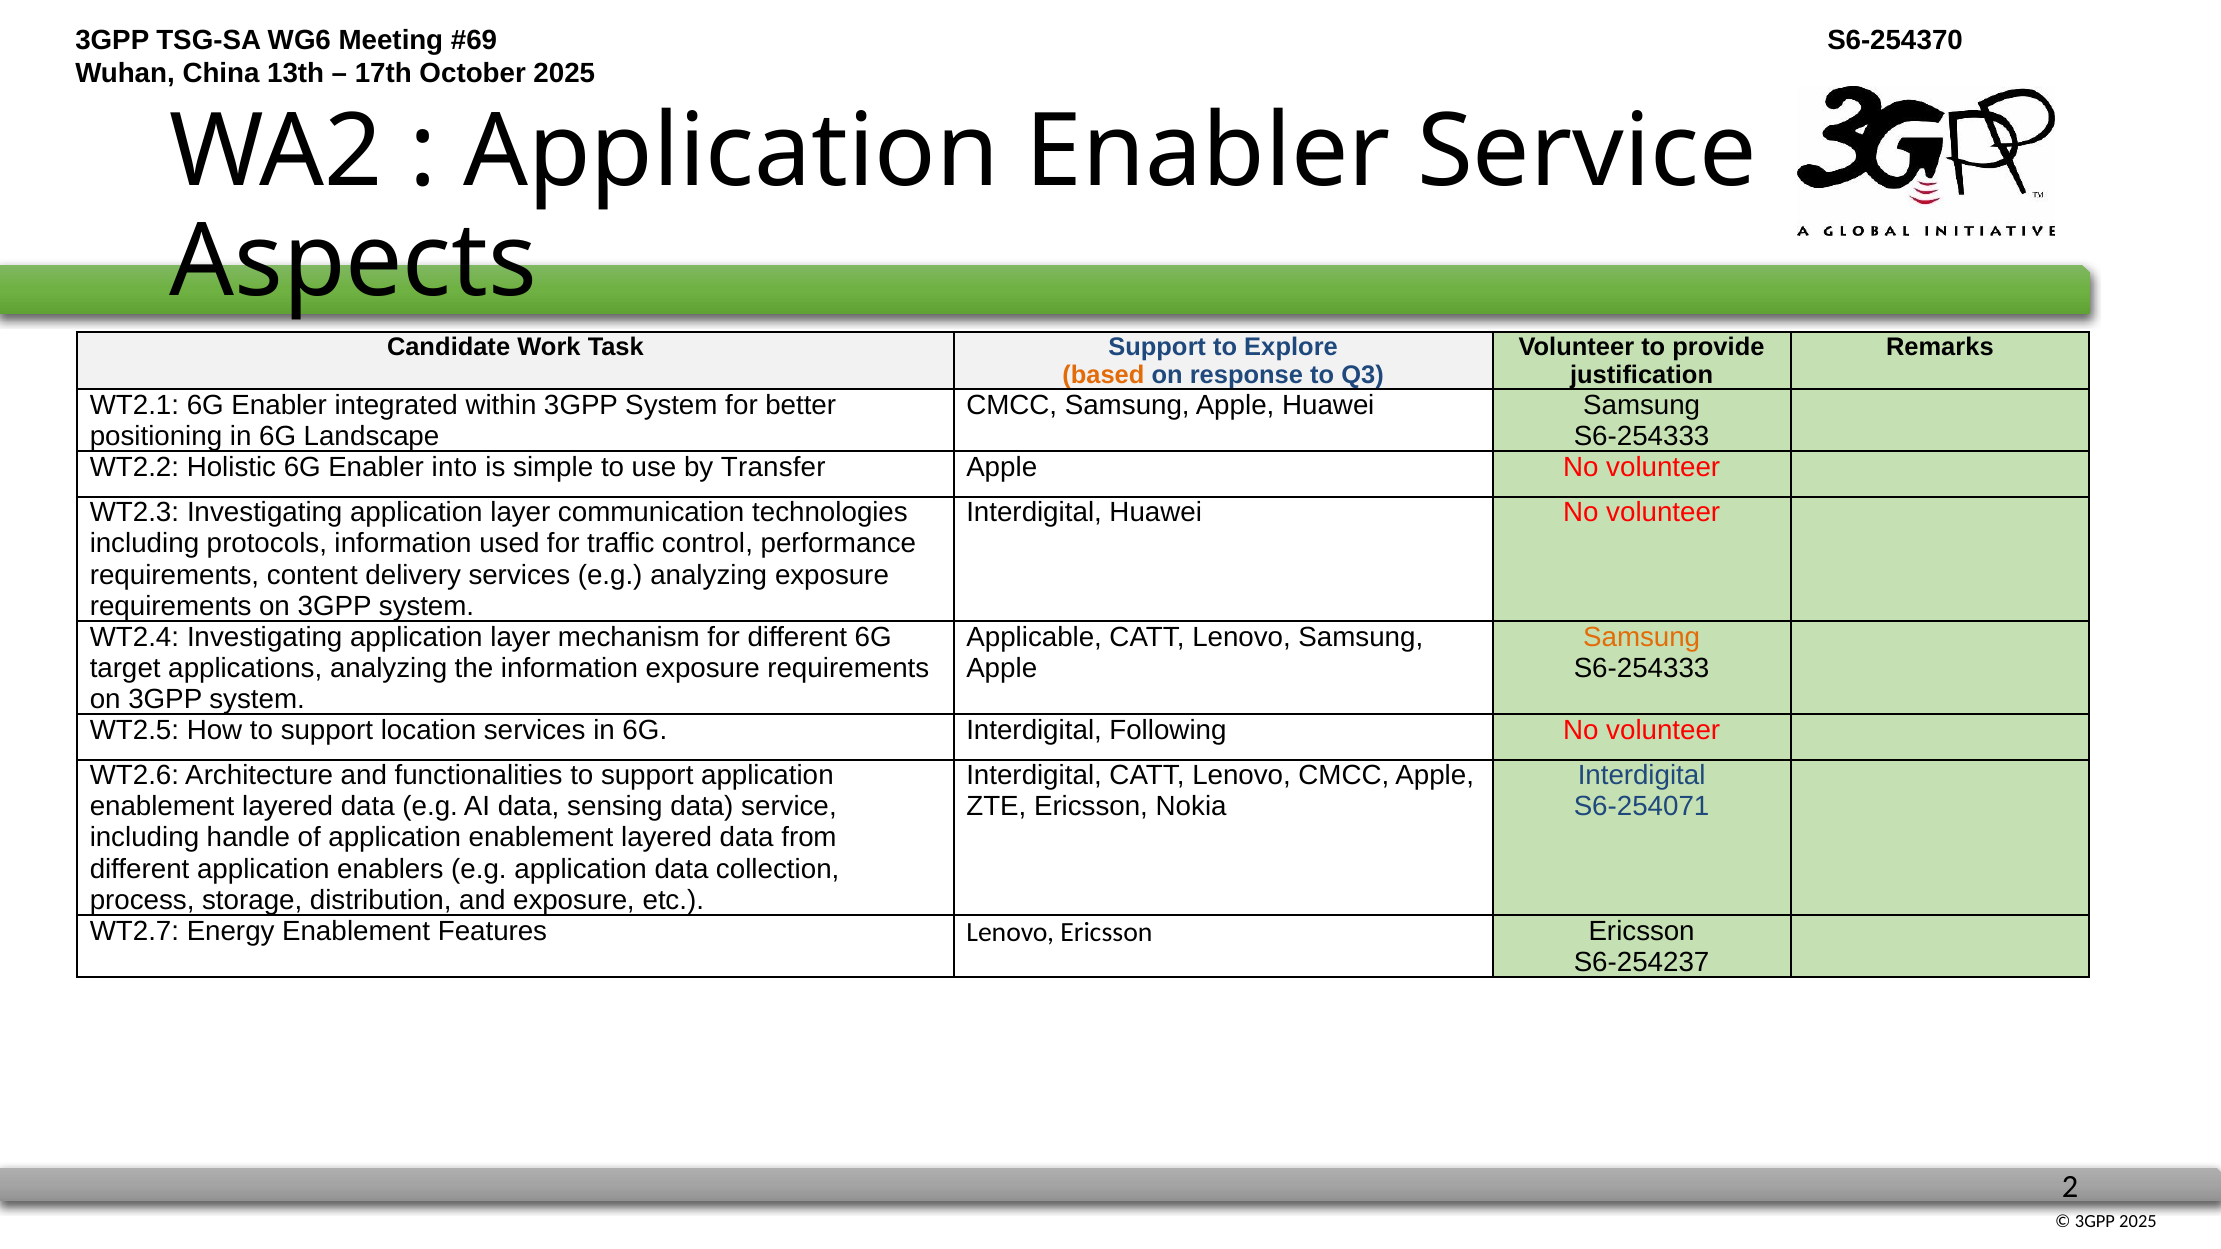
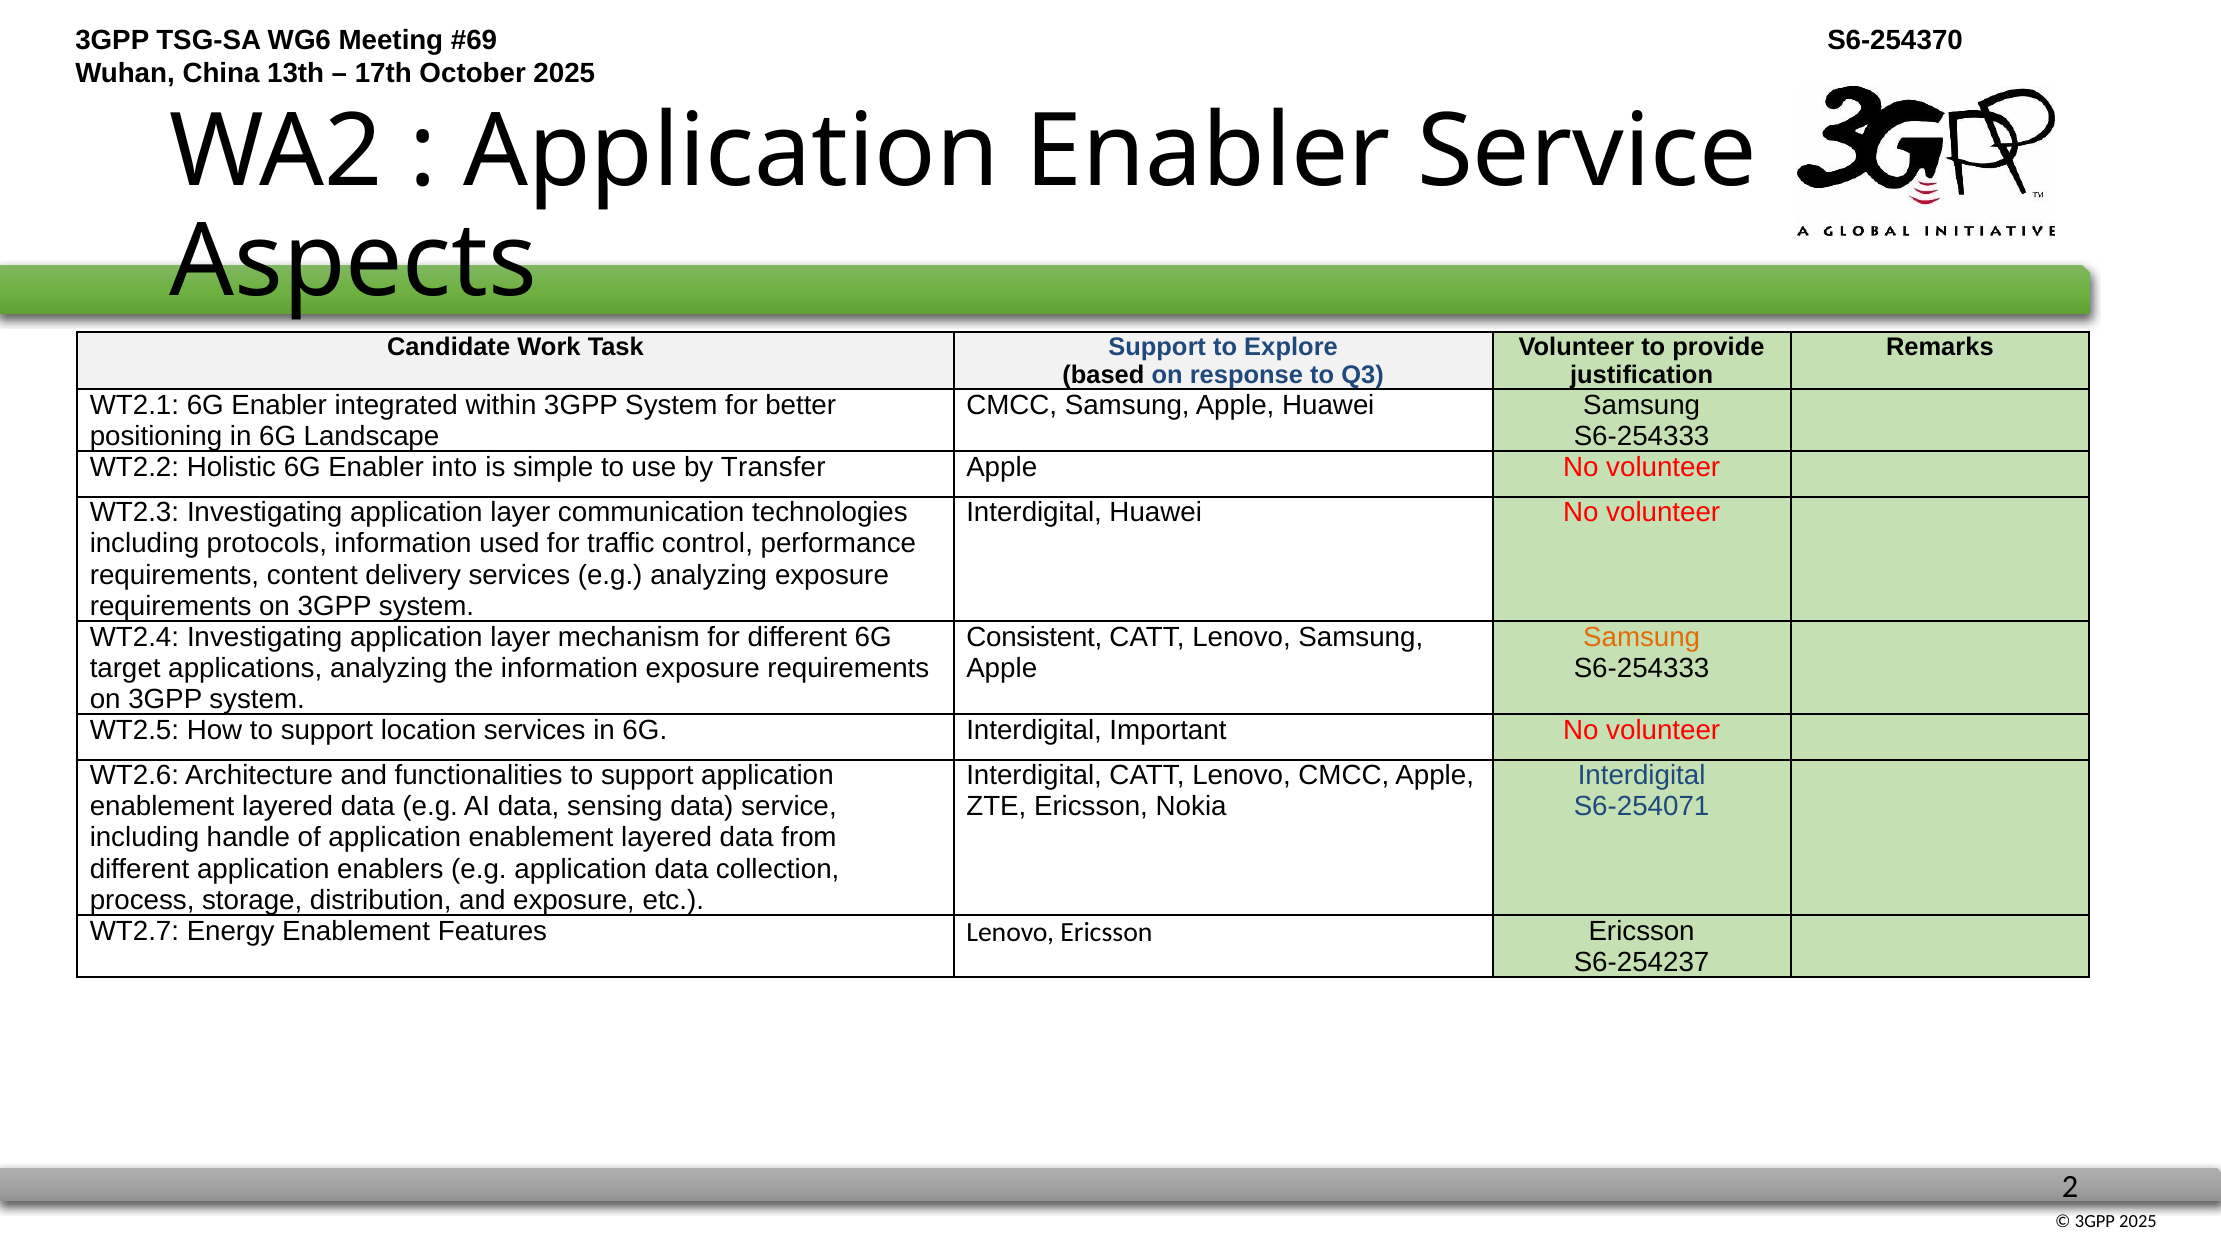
based colour: orange -> black
Applicable: Applicable -> Consistent
Following: Following -> Important
